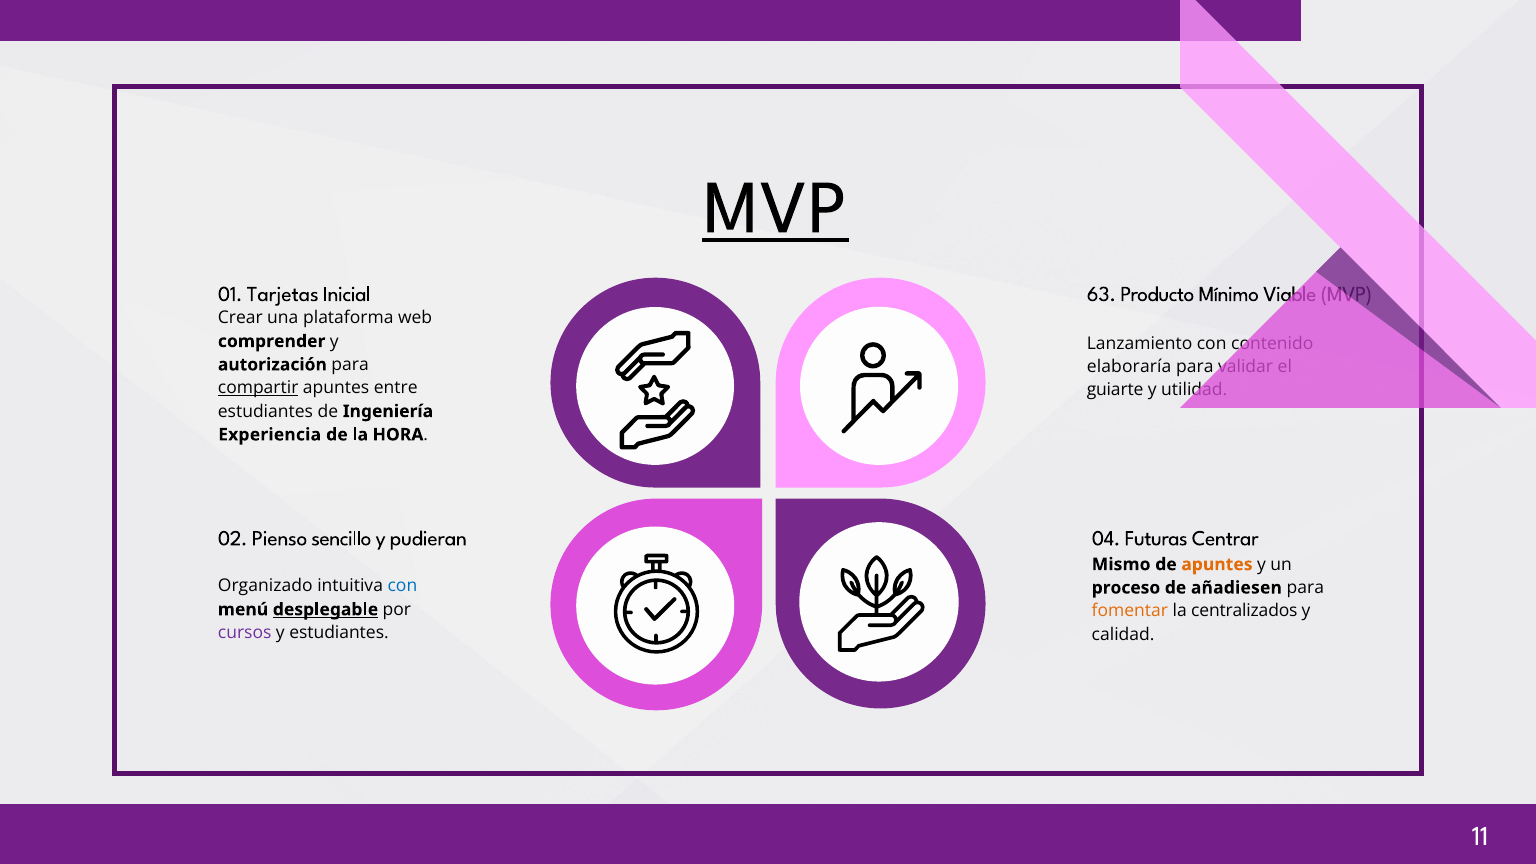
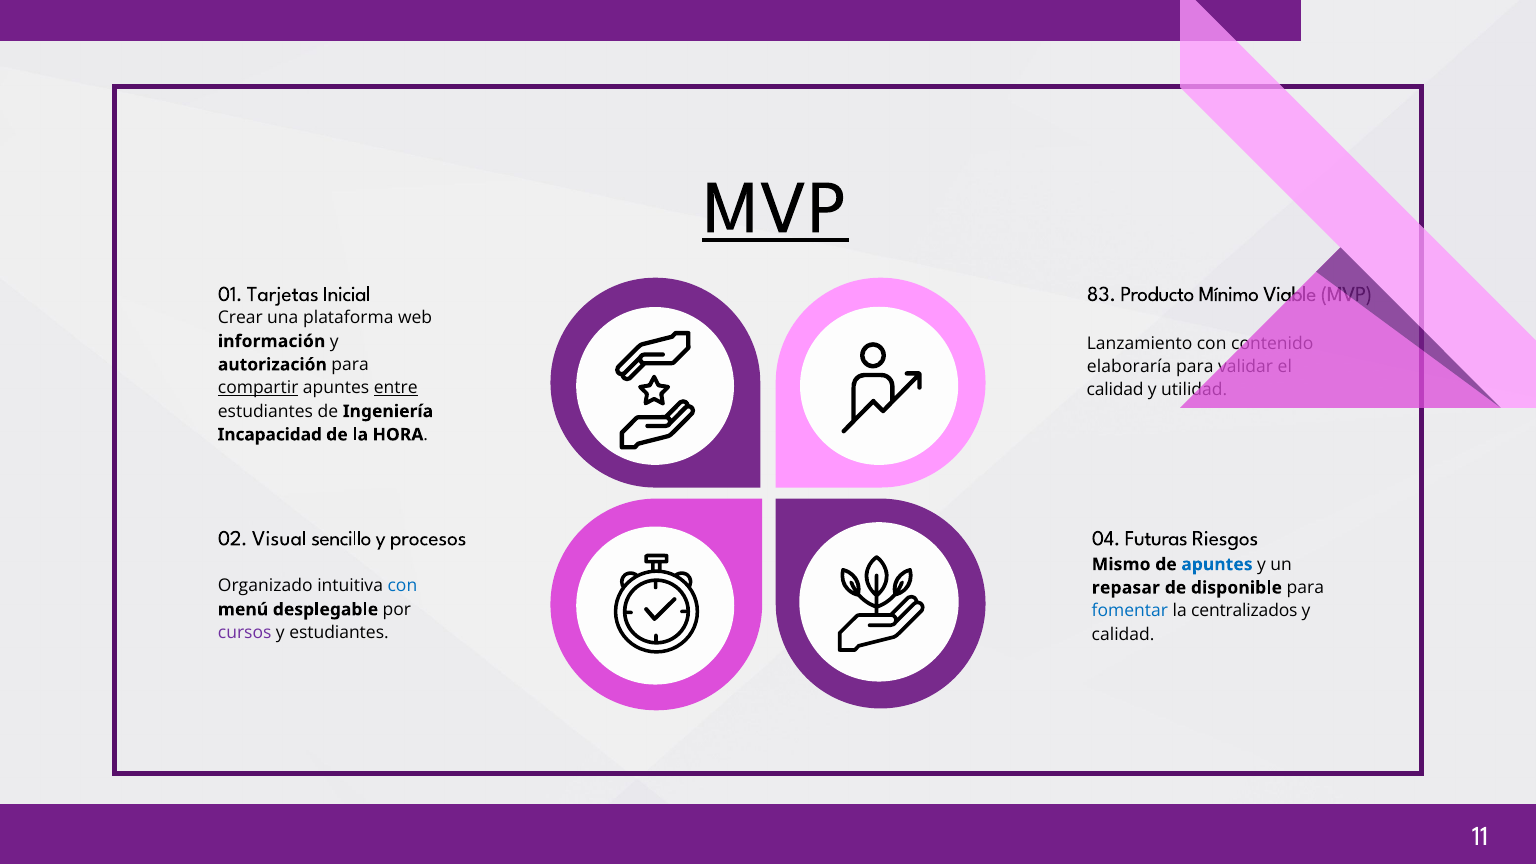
63: 63 -> 83
comprender: comprender -> información
entre underline: none -> present
guiarte at (1115, 390): guiarte -> calidad
Experiencia: Experiencia -> Incapacidad
Pienso: Pienso -> Visual
pudieran: pudieran -> procesos
Centrar: Centrar -> Riesgos
apuntes at (1217, 564) colour: orange -> blue
proceso: proceso -> repasar
añadiesen: añadiesen -> disponible
fomentar colour: orange -> blue
desplegable underline: present -> none
